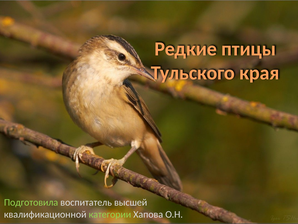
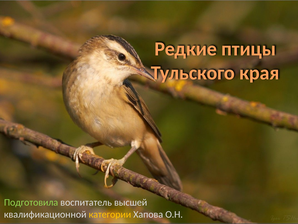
категории colour: light green -> yellow
